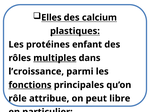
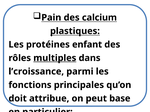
Elles: Elles -> Pain
fonctions underline: present -> none
rôle: rôle -> doit
libre: libre -> base
